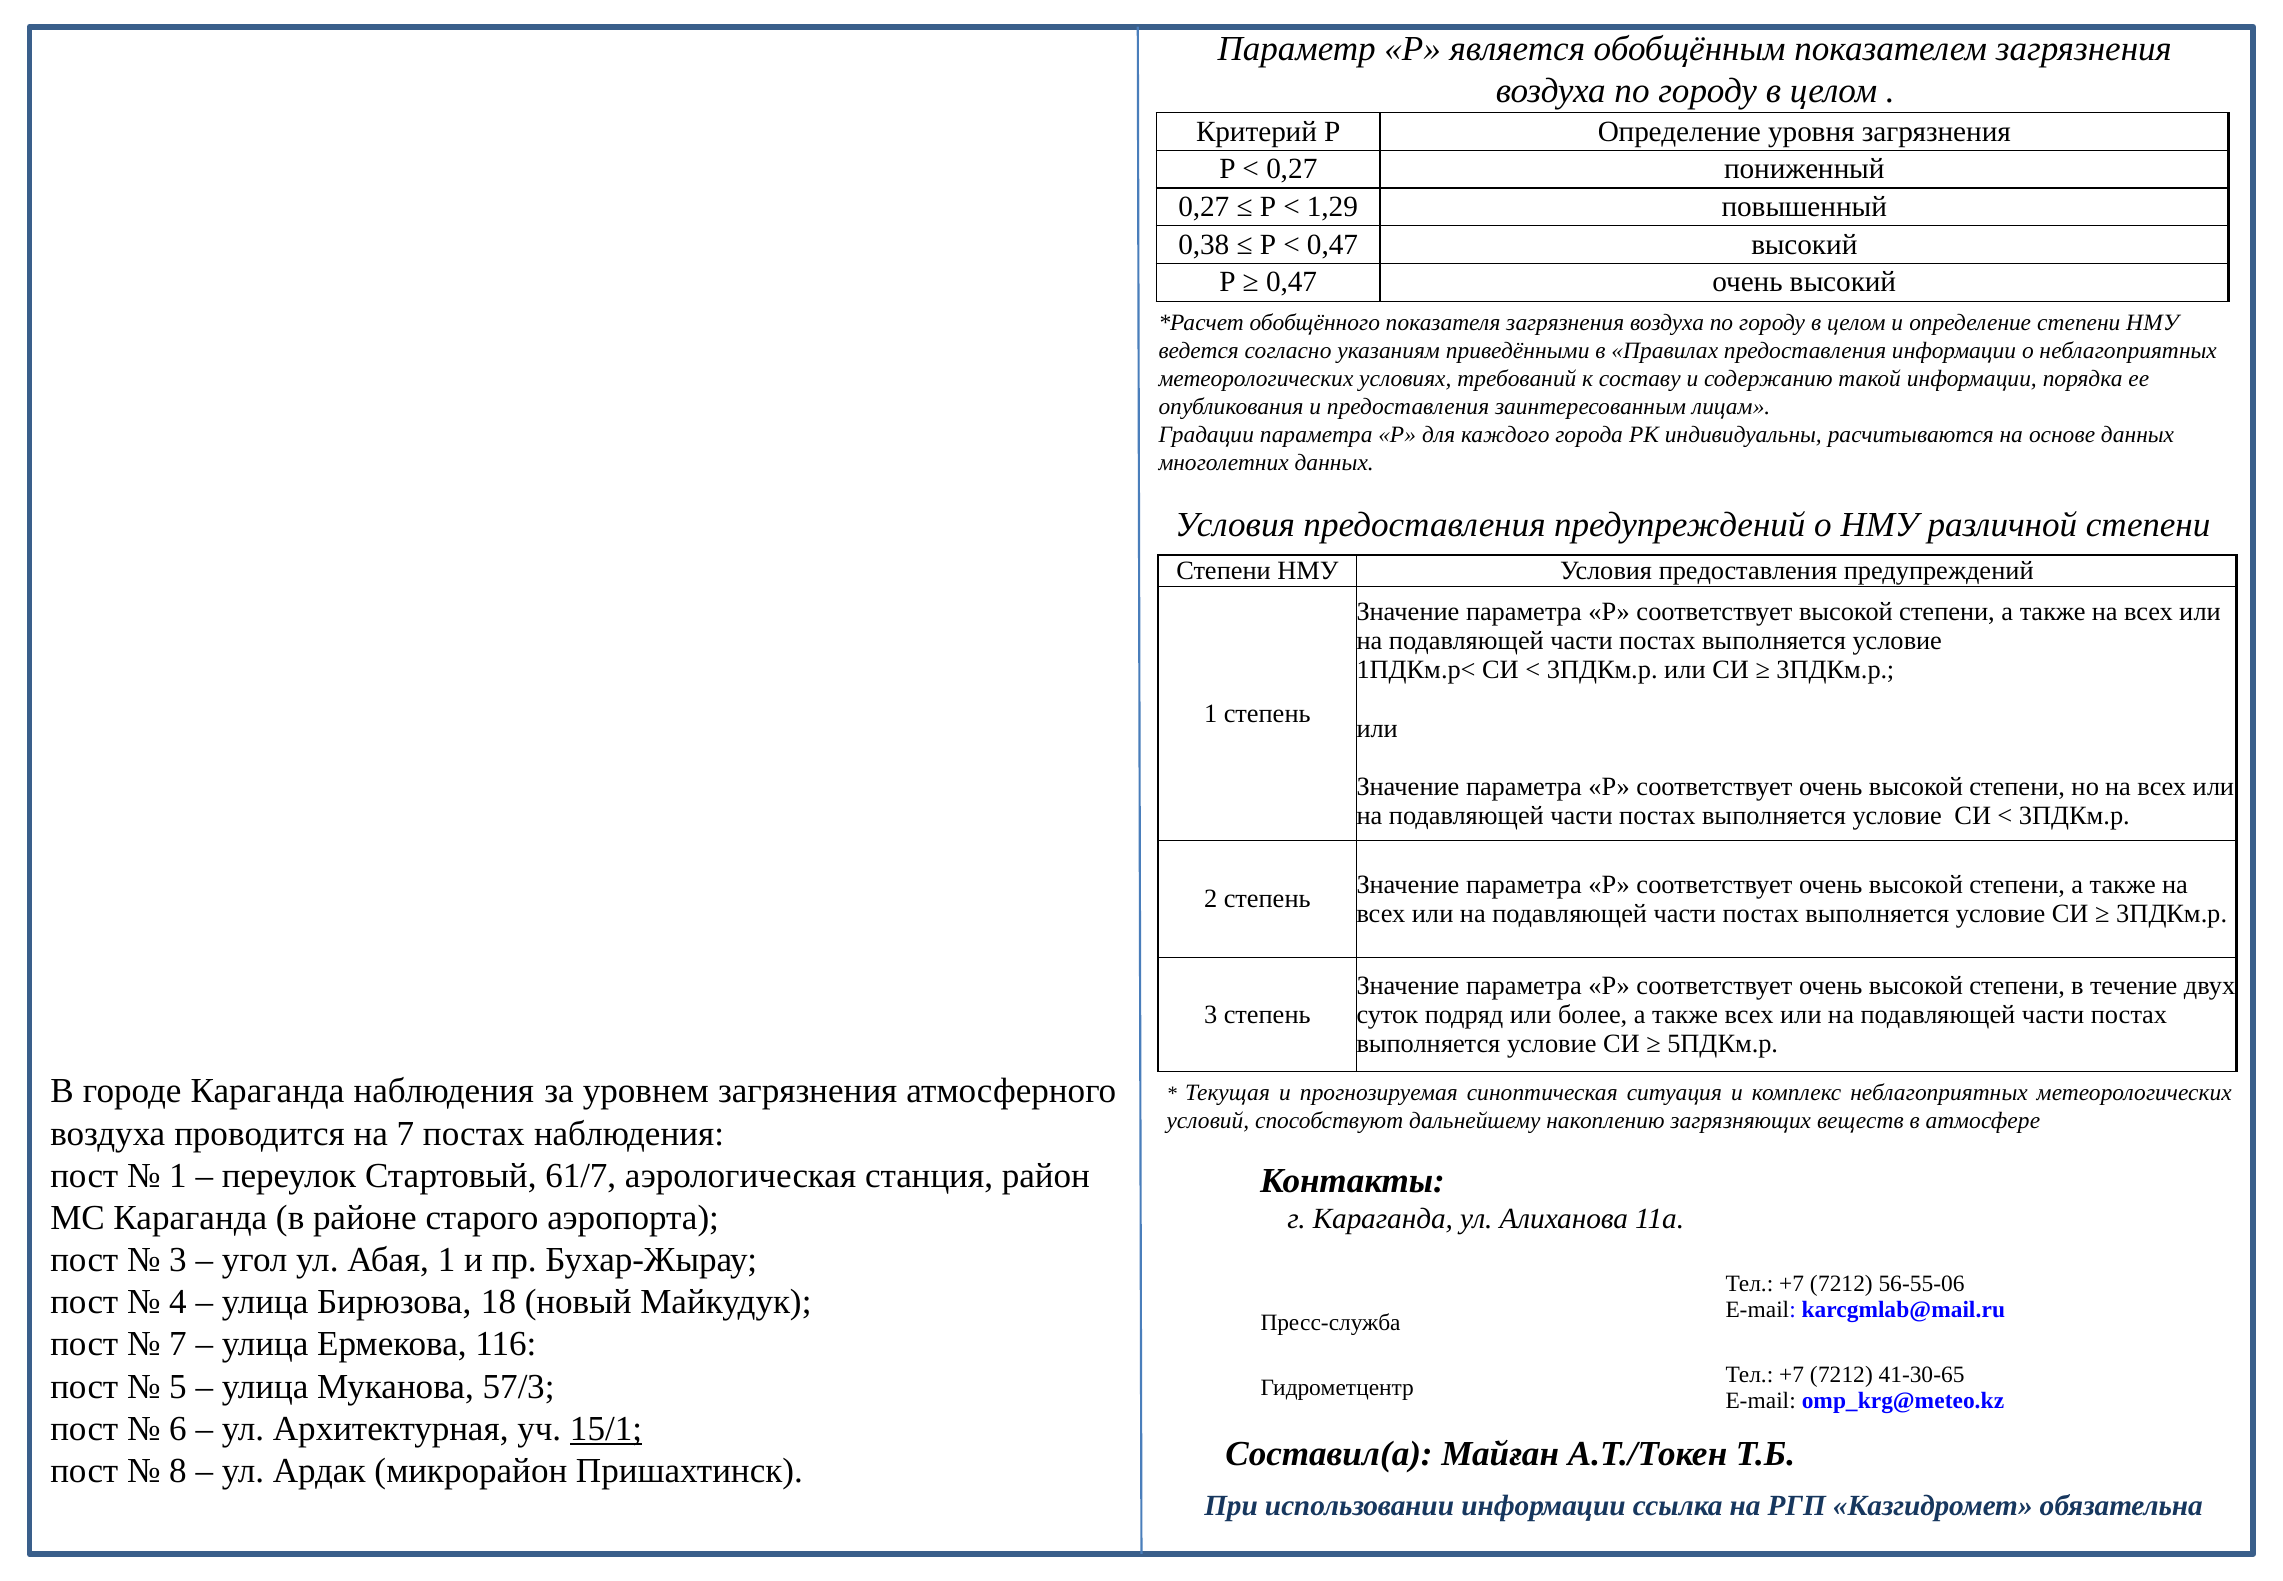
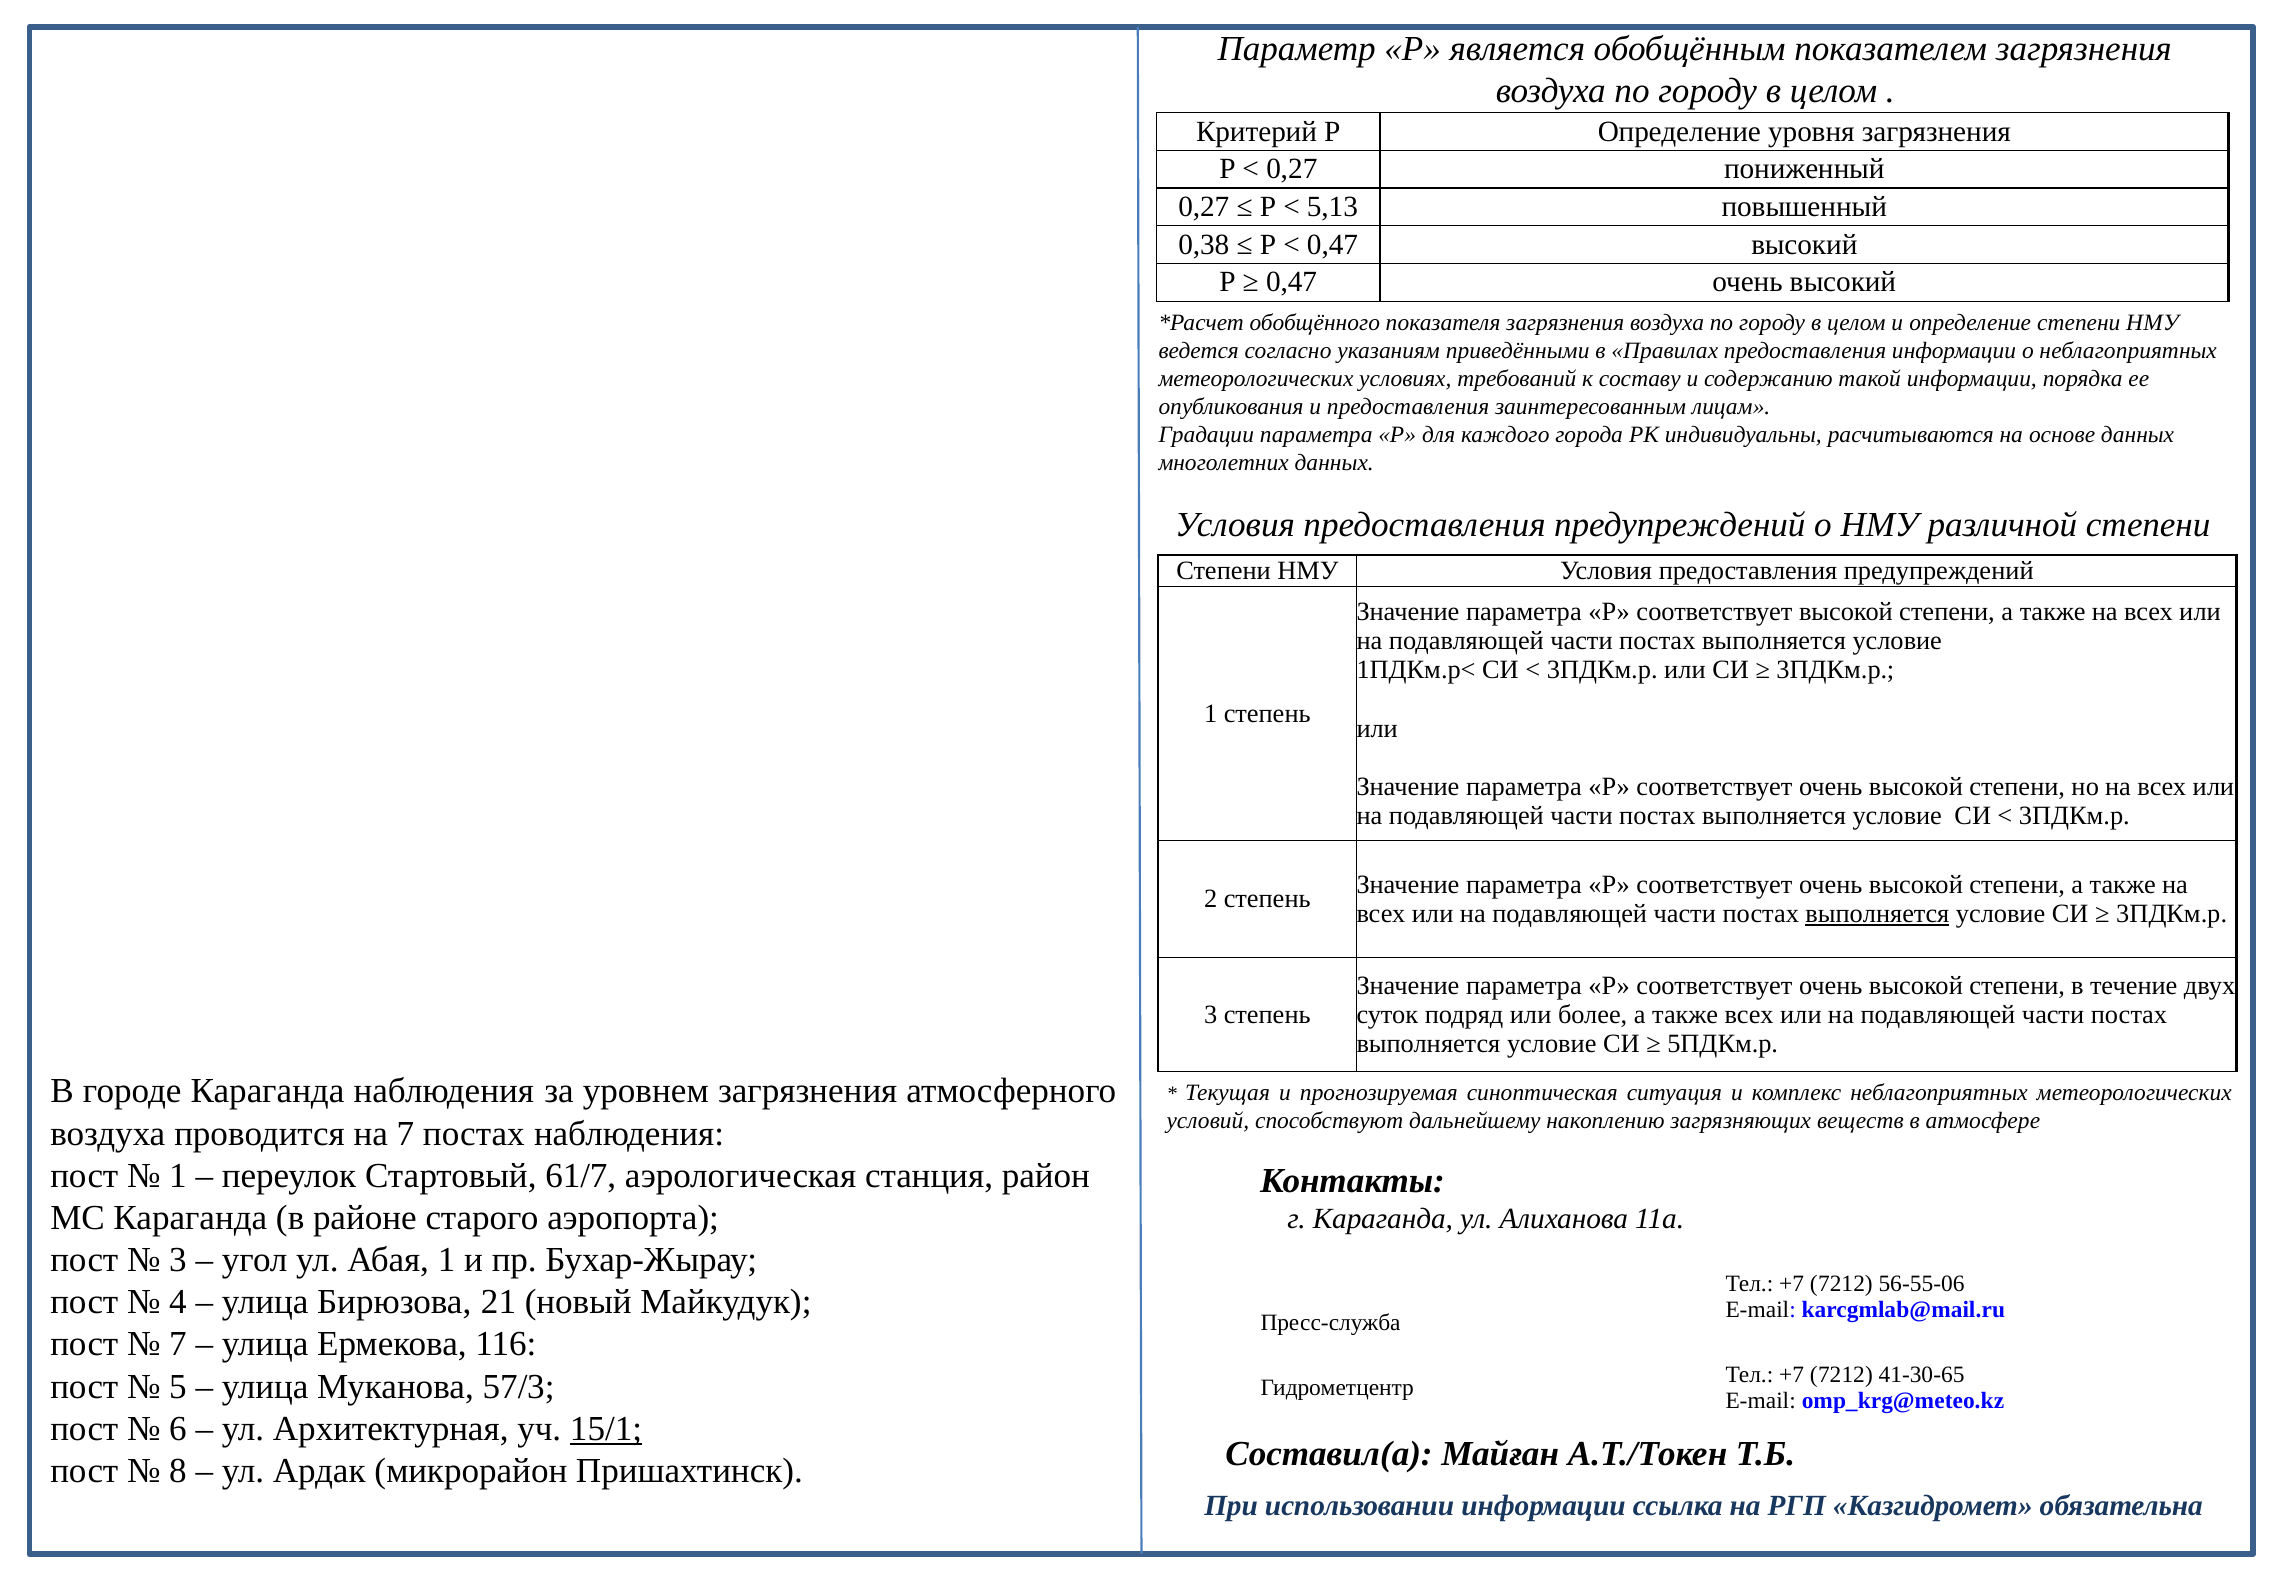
1,29: 1,29 -> 5,13
выполняется at (1877, 913) underline: none -> present
18: 18 -> 21
